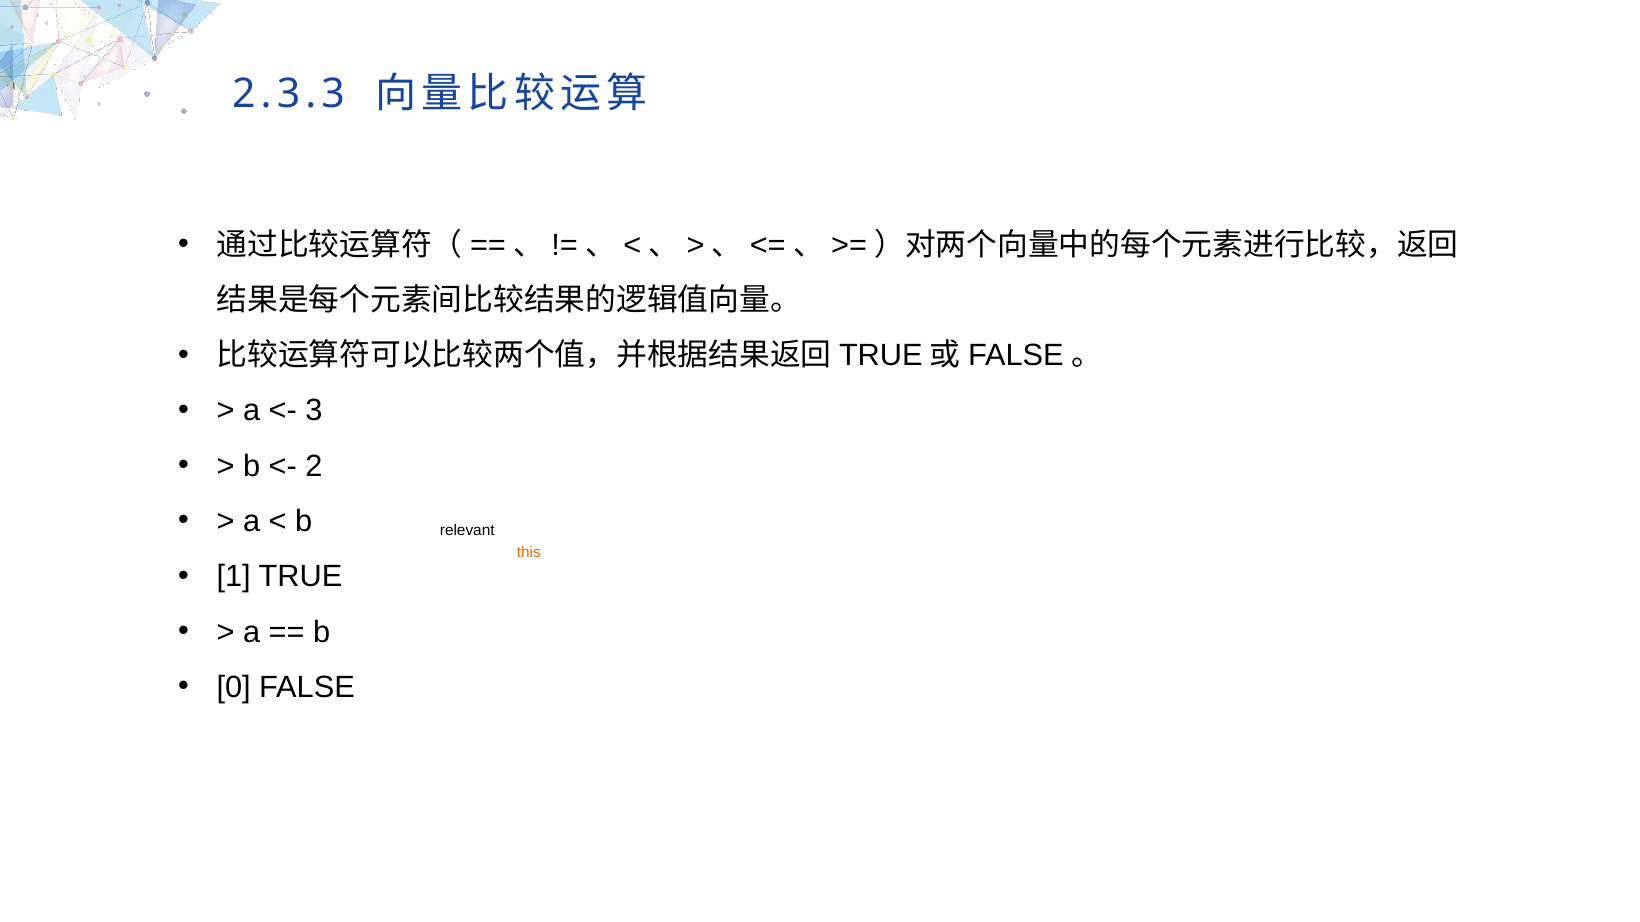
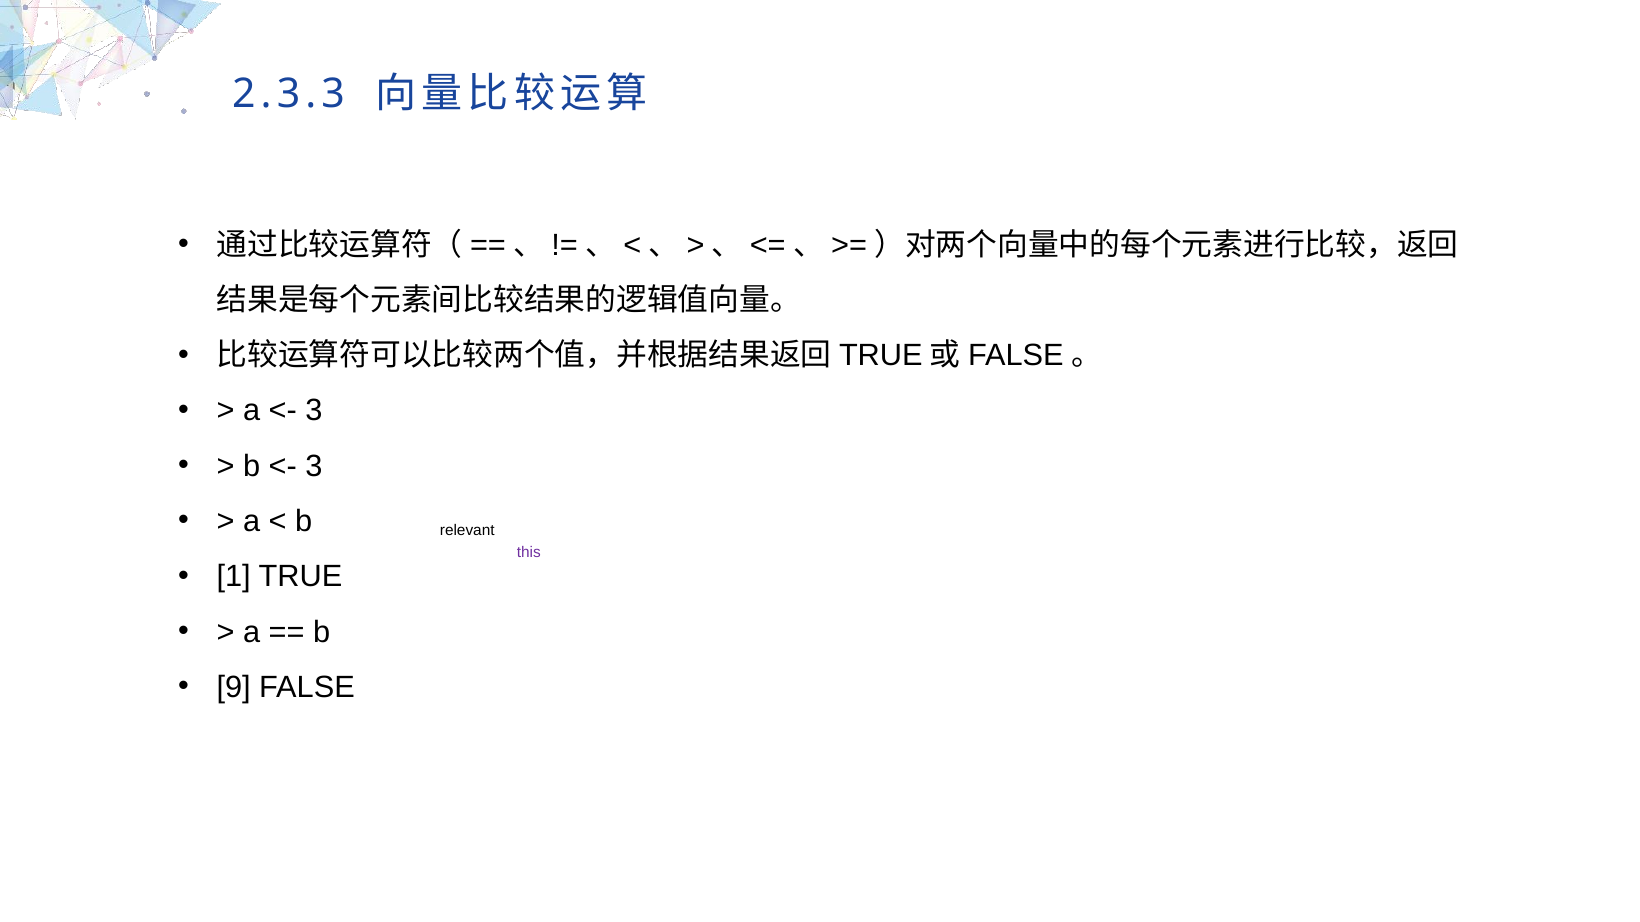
2 at (314, 466): 2 -> 3
this at (529, 553) colour: orange -> purple
0: 0 -> 9
